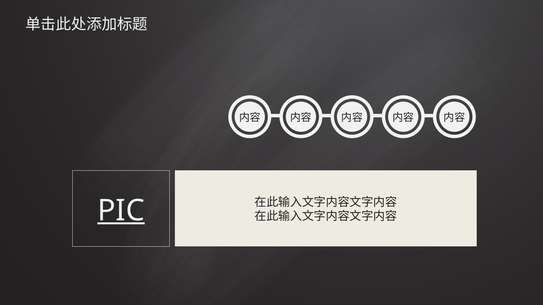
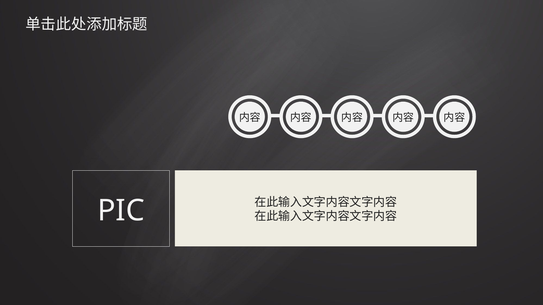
PIC underline: present -> none
